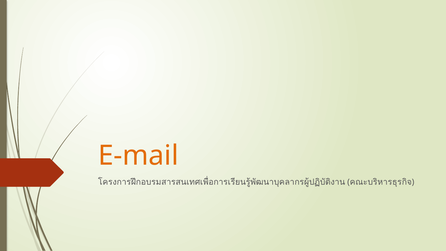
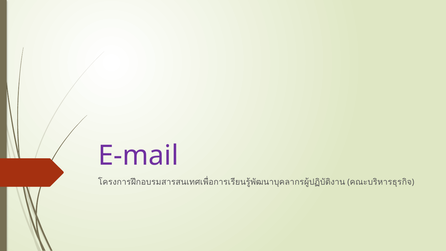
E-mail colour: orange -> purple
